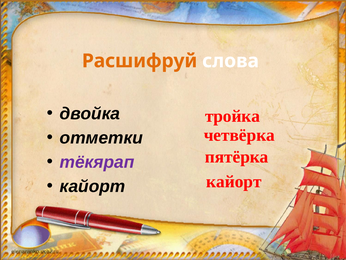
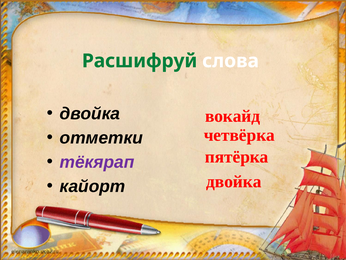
Расшифруй colour: orange -> green
тройка: тройка -> вокайд
кайорт at (234, 181): кайорт -> двойка
